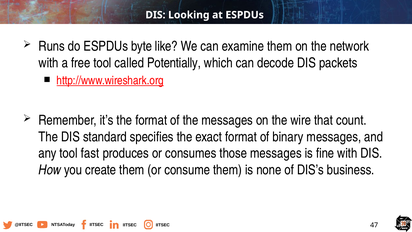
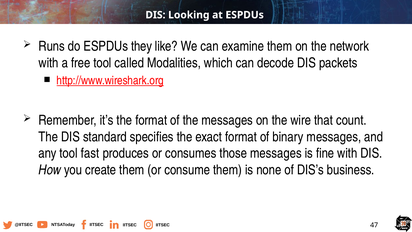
byte: byte -> they
Potentially: Potentially -> Modalities
